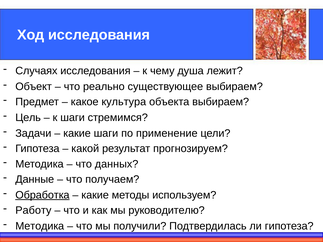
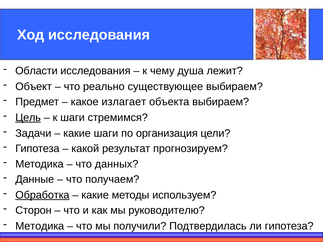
Случаях: Случаях -> Области
культура: культура -> излагает
Цель underline: none -> present
применение: применение -> организация
Работу: Работу -> Сторон
